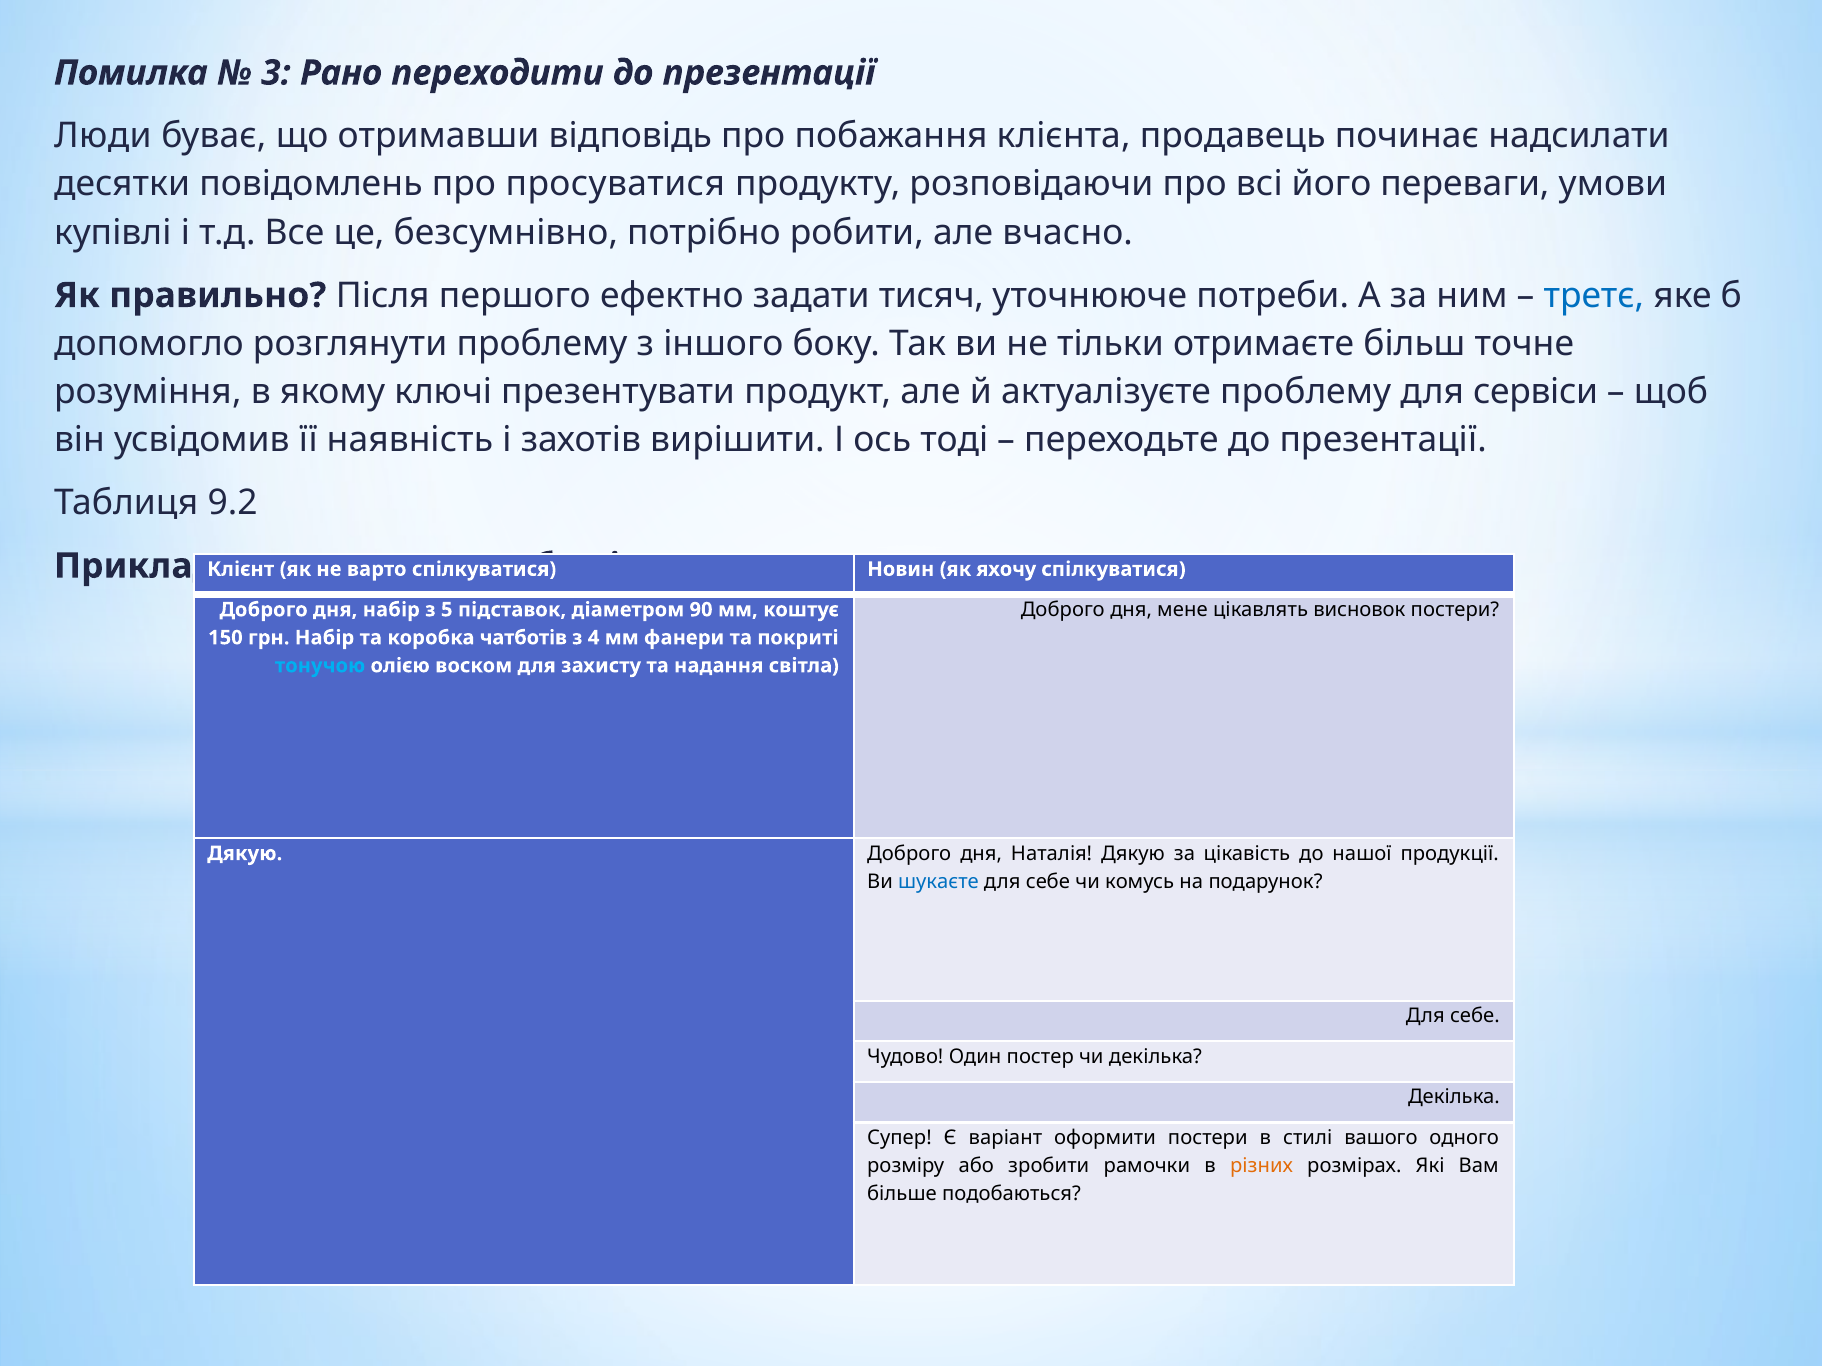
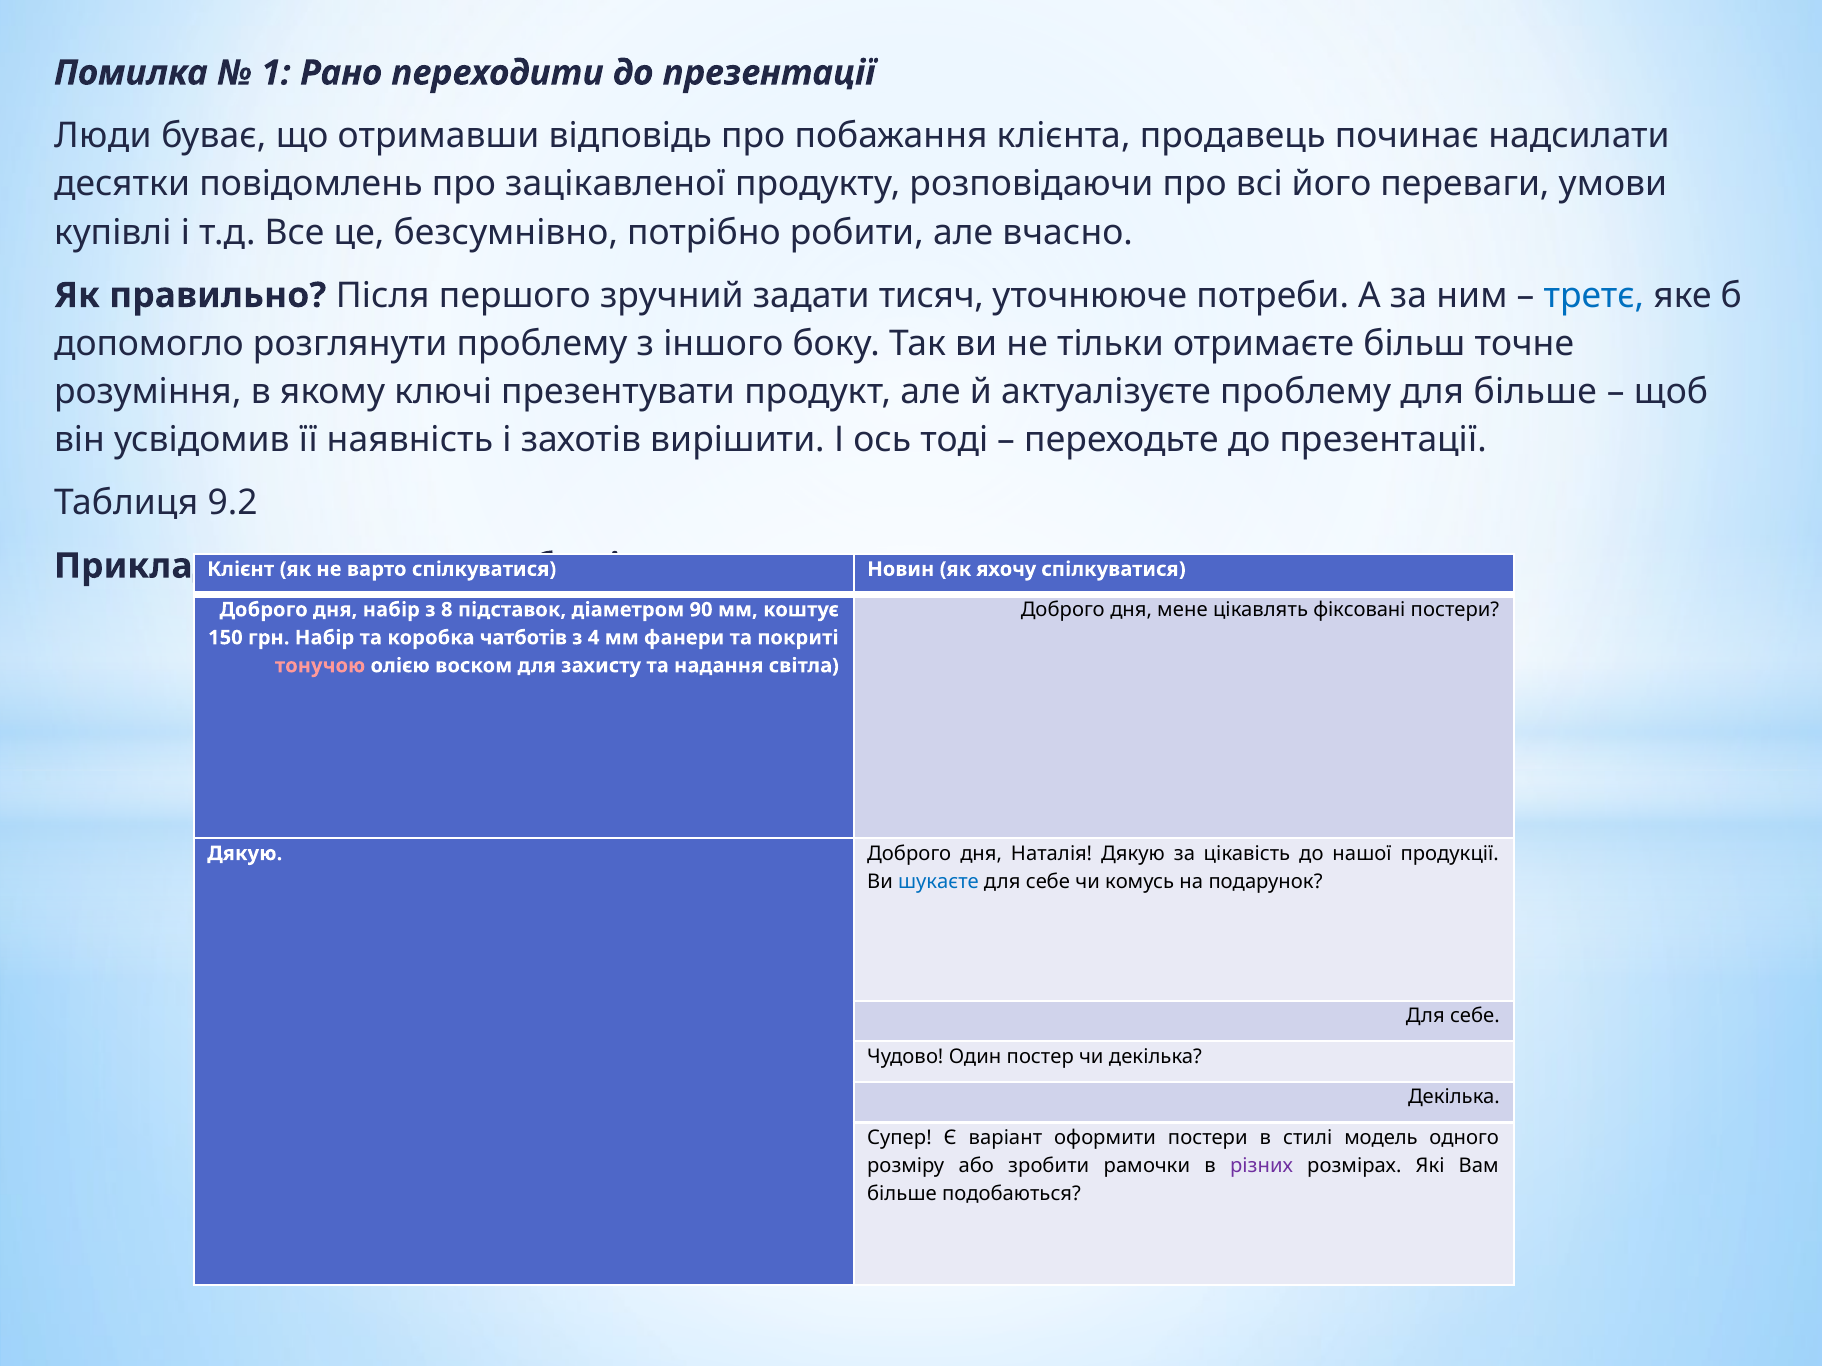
3: 3 -> 1
просуватися: просуватися -> зацікавленої
ефектно: ефектно -> зручний
для сервіси: сервіси -> більше
висновок: висновок -> фіксовані
5: 5 -> 8
тонучою colour: light blue -> pink
вашого: вашого -> модель
різних colour: orange -> purple
